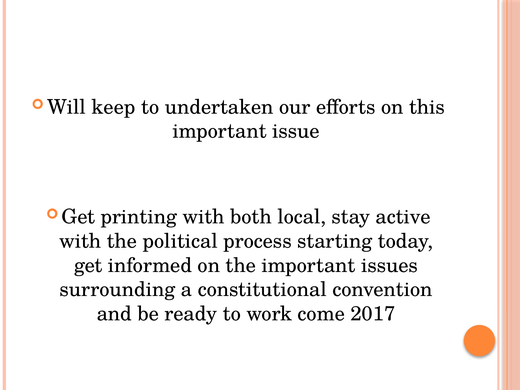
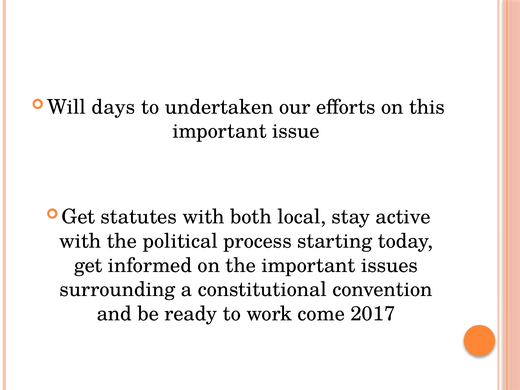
keep: keep -> days
printing: printing -> statutes
